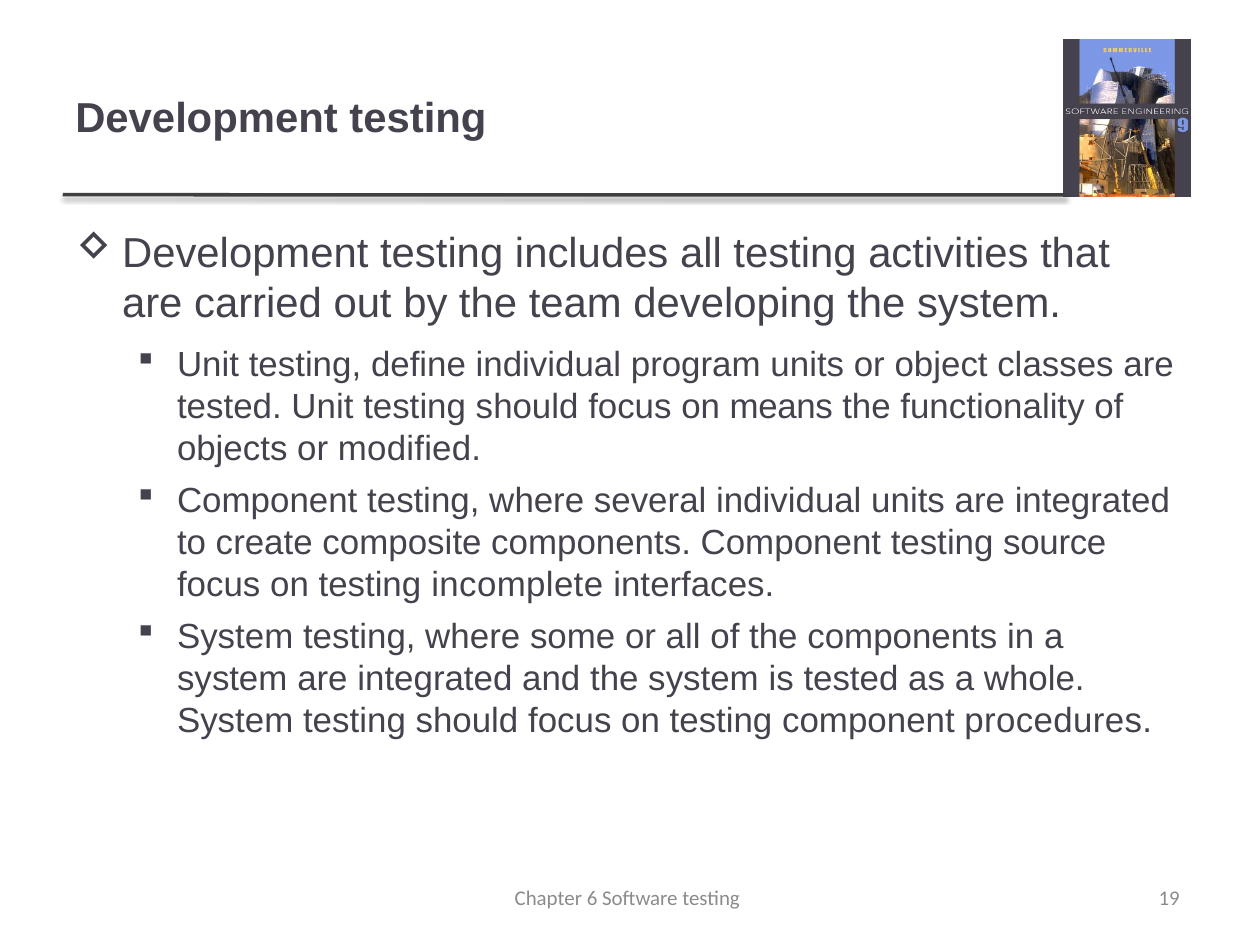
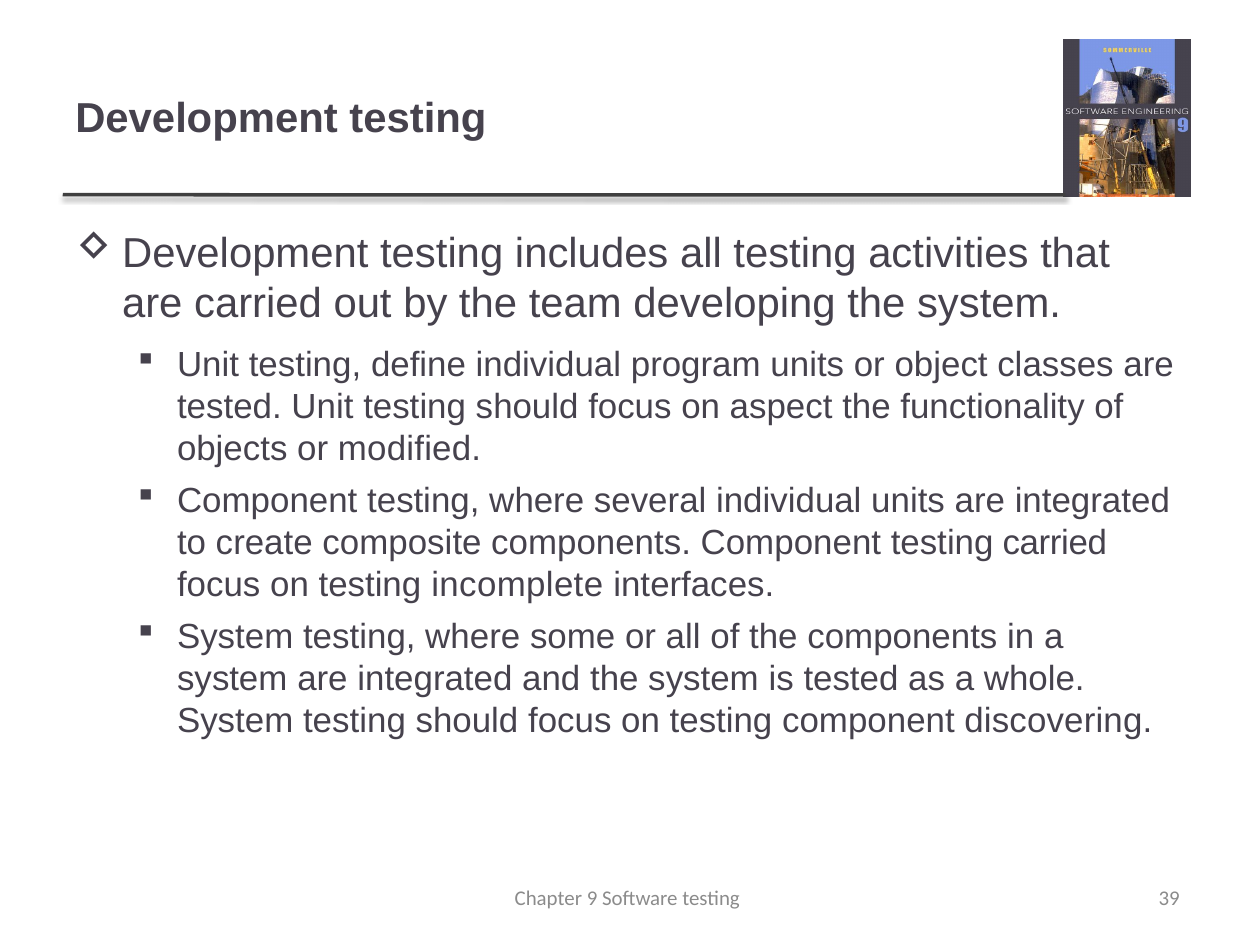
means: means -> aspect
testing source: source -> carried
procedures: procedures -> discovering
6: 6 -> 9
19: 19 -> 39
